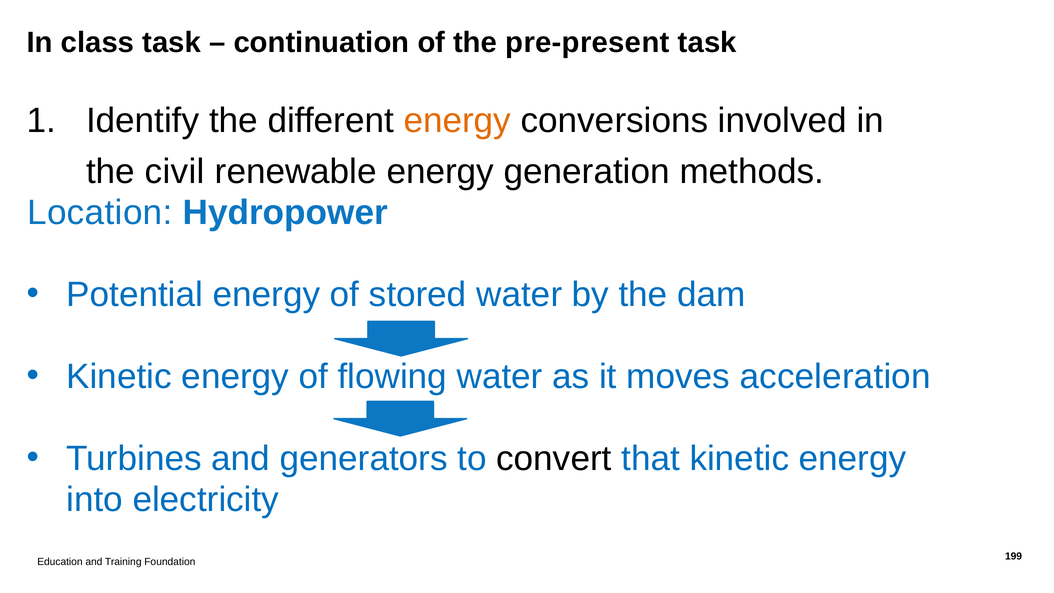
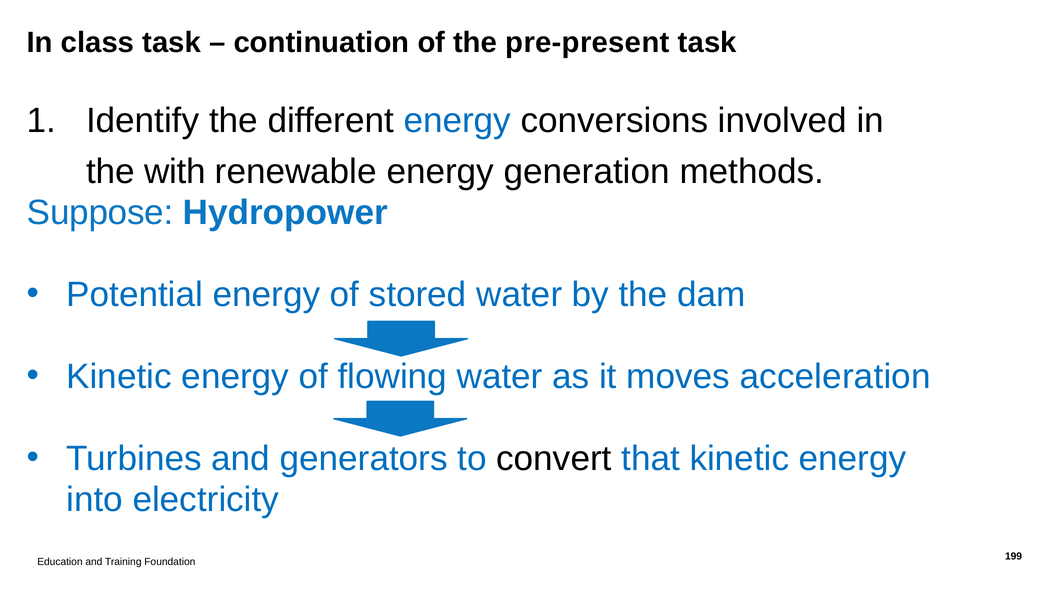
energy at (457, 121) colour: orange -> blue
civil: civil -> with
Location: Location -> Suppose
